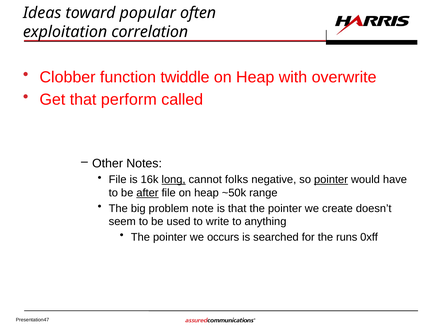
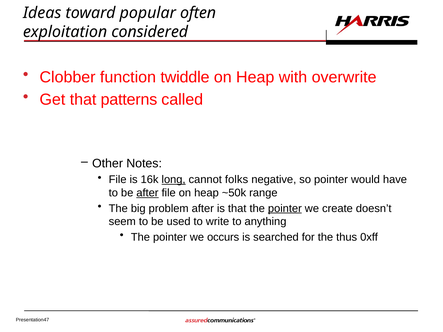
correlation: correlation -> considered
perform: perform -> patterns
pointer at (331, 180) underline: present -> none
problem note: note -> after
pointer at (285, 209) underline: none -> present
runs: runs -> thus
